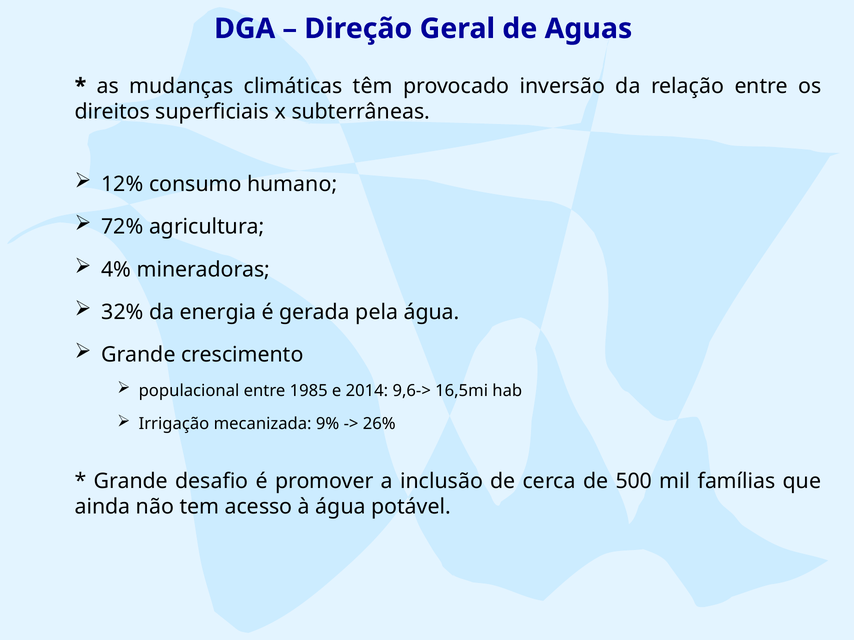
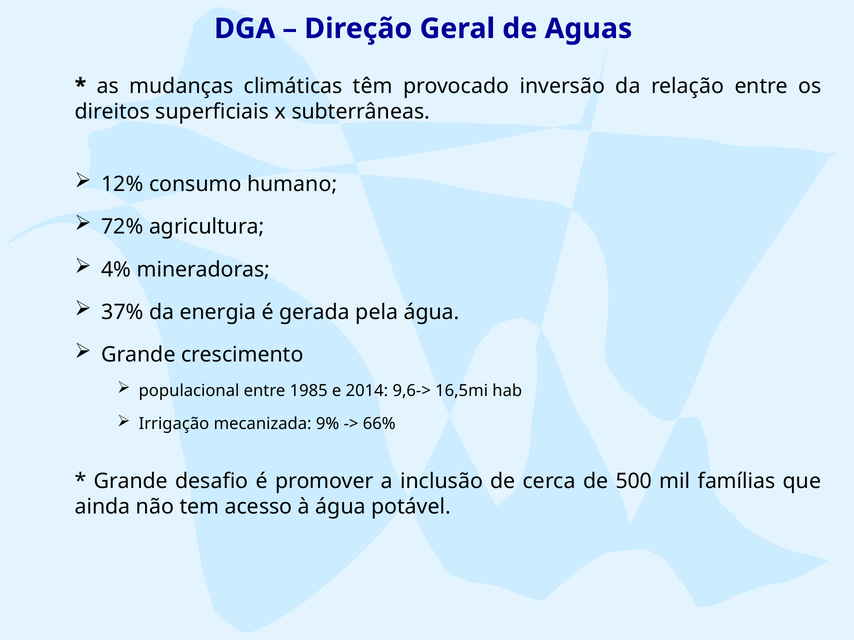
32%: 32% -> 37%
26%: 26% -> 66%
